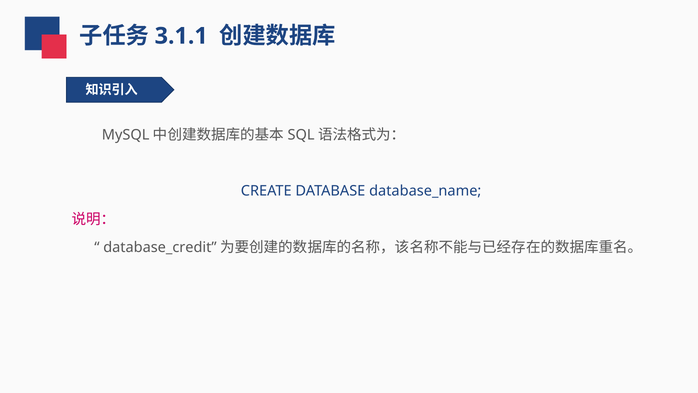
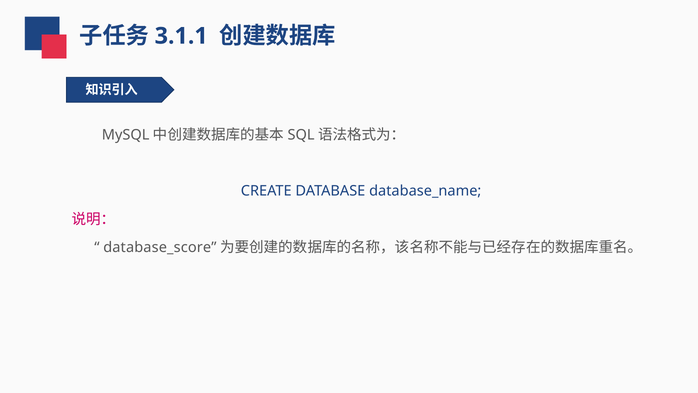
database_credit: database_credit -> database_score
